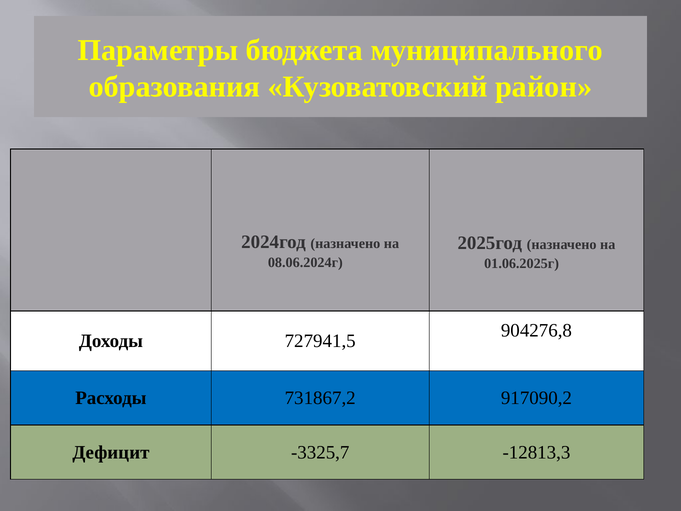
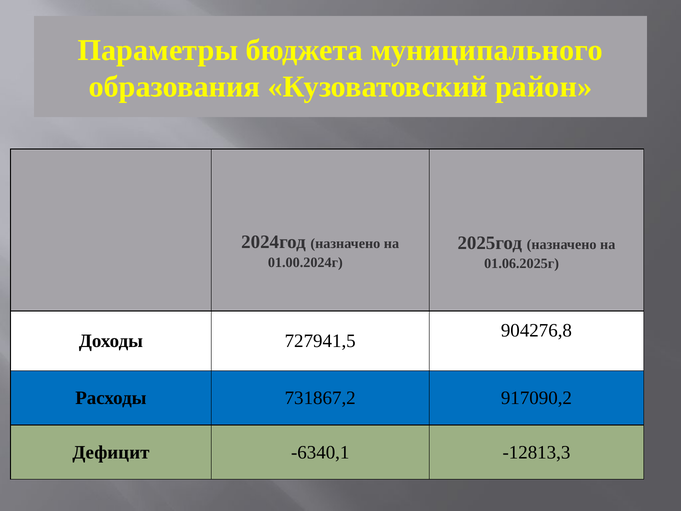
08.06.2024г: 08.06.2024г -> 01.00.2024г
-3325,7: -3325,7 -> -6340,1
